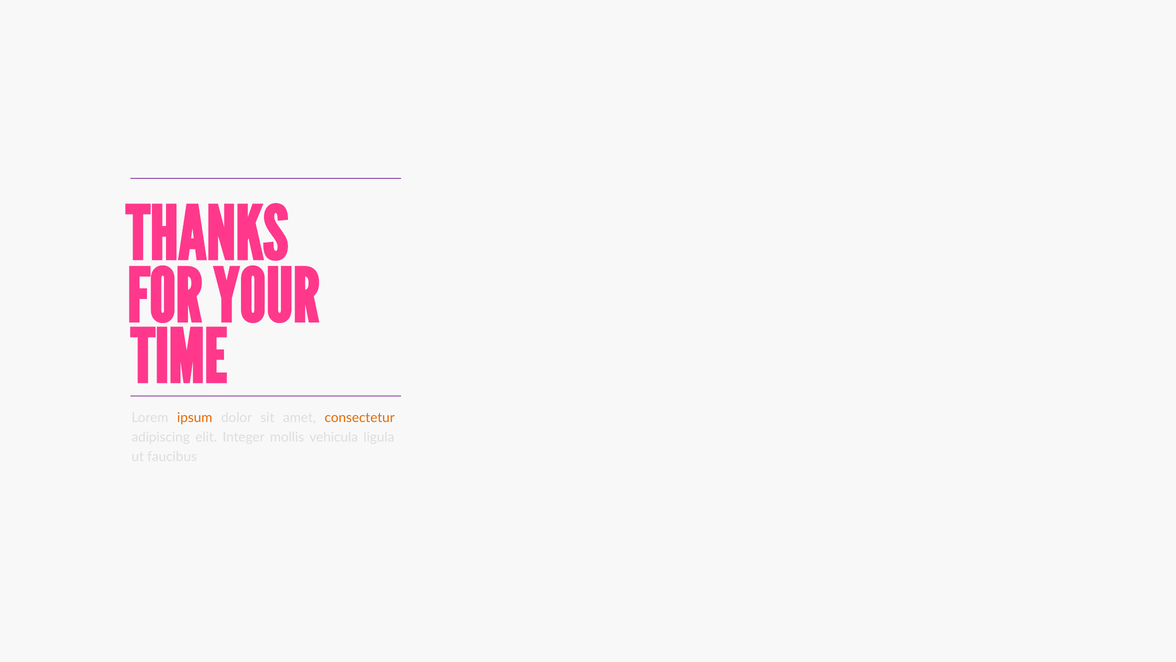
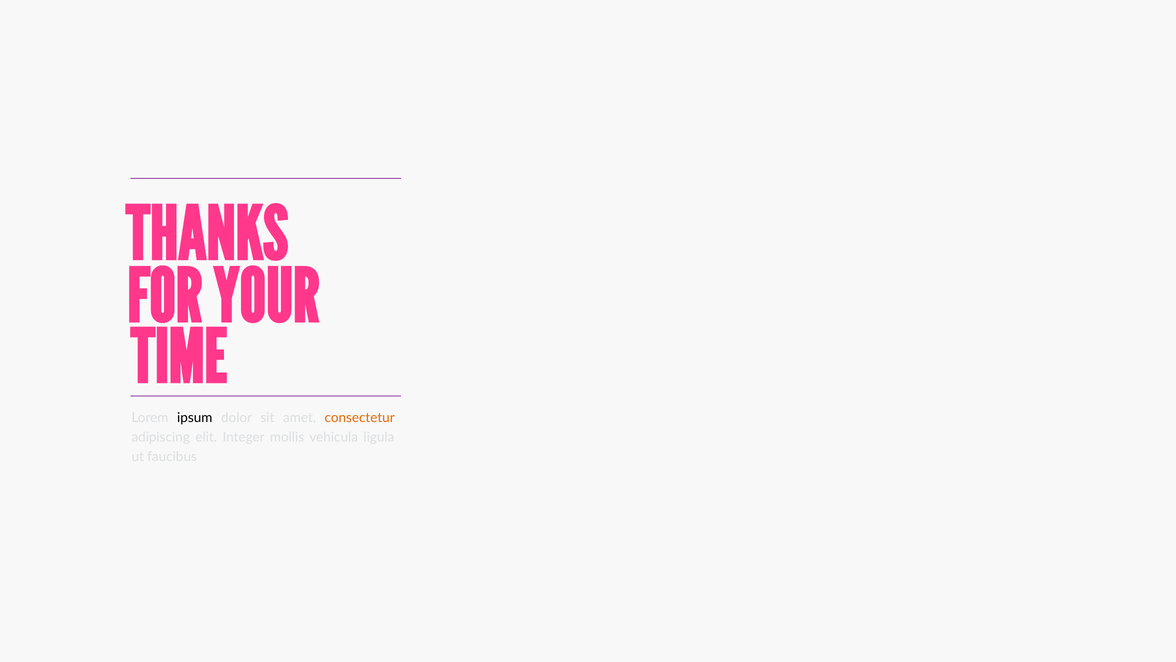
ipsum colour: orange -> black
